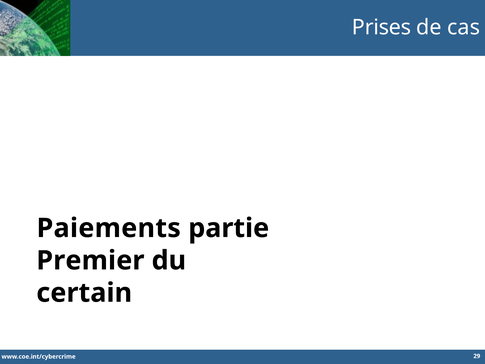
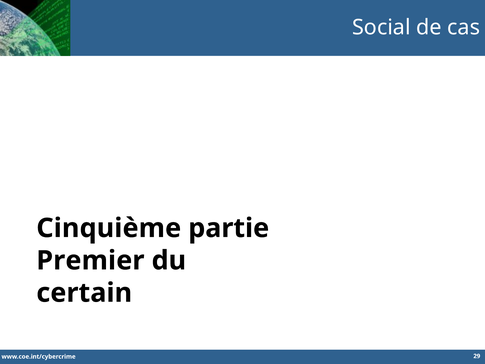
Prises: Prises -> Social
Paiements: Paiements -> Cinquième
